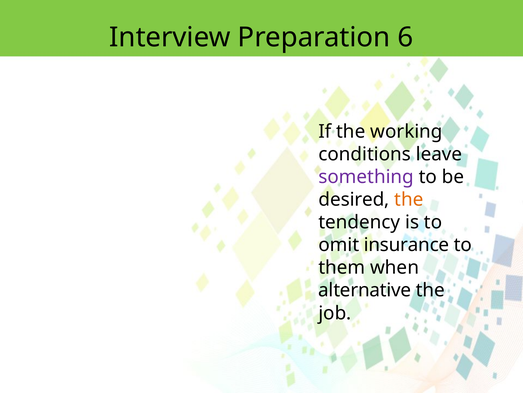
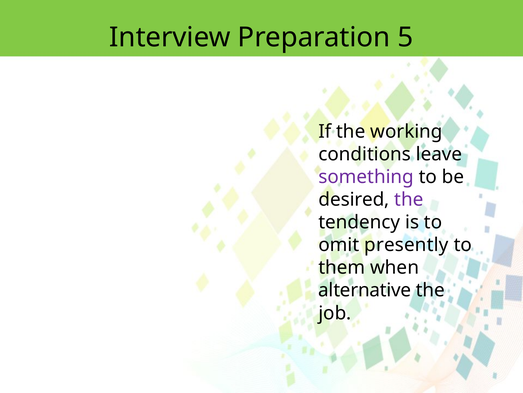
6: 6 -> 5
the at (409, 199) colour: orange -> purple
insurance: insurance -> presently
